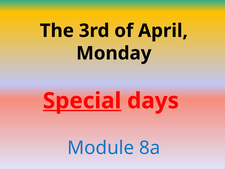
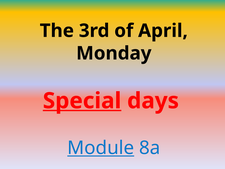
Module underline: none -> present
